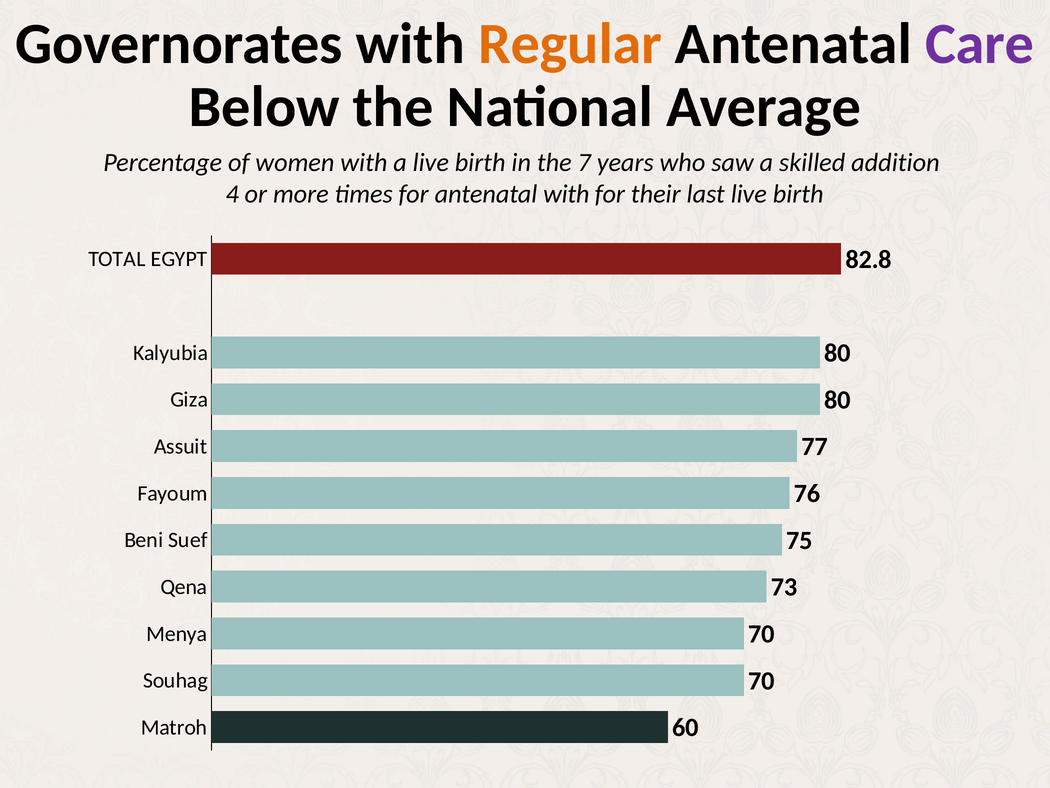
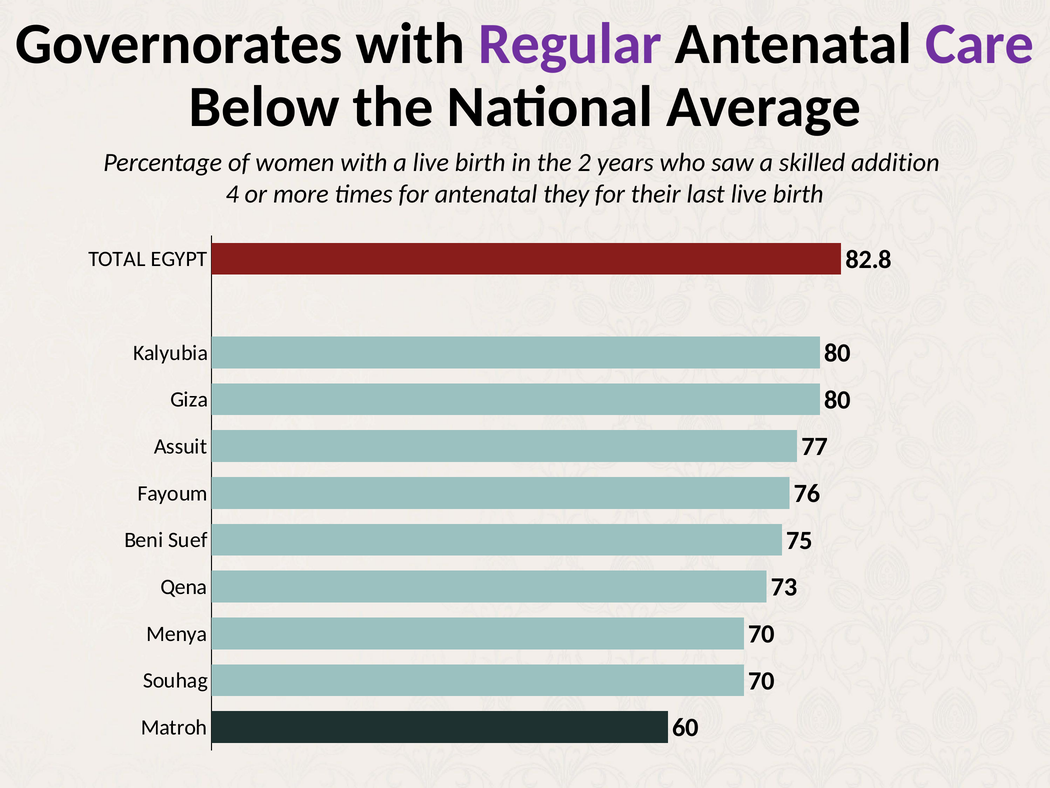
Regular colour: orange -> purple
7: 7 -> 2
antenatal with: with -> they
